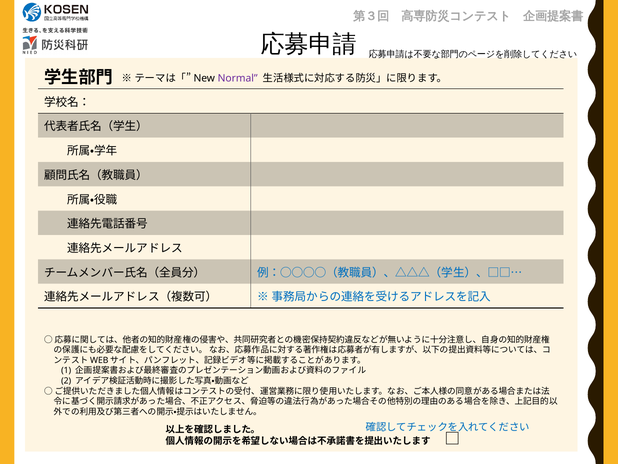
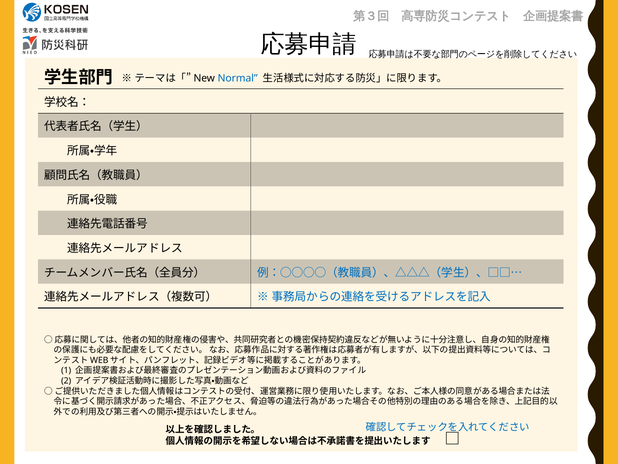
Normal colour: purple -> blue
